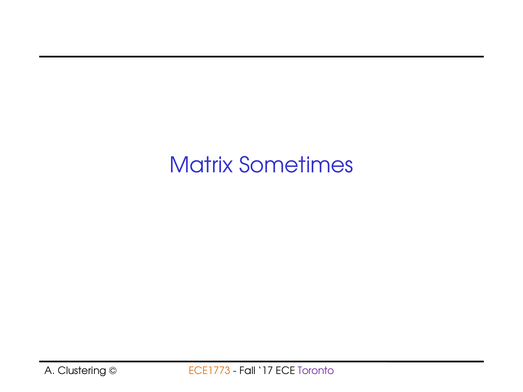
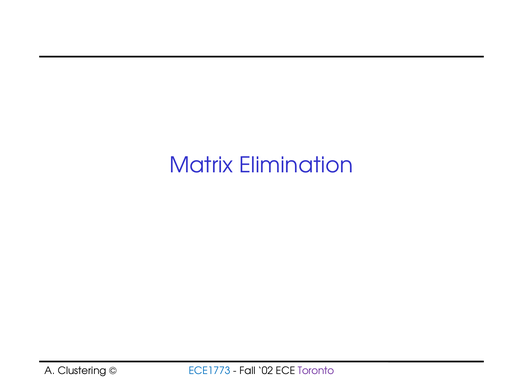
Sometimes: Sometimes -> Elimination
ECE1773 colour: orange -> blue
17: 17 -> 02
